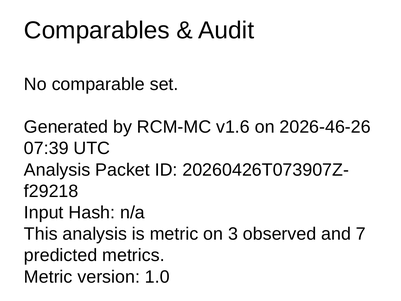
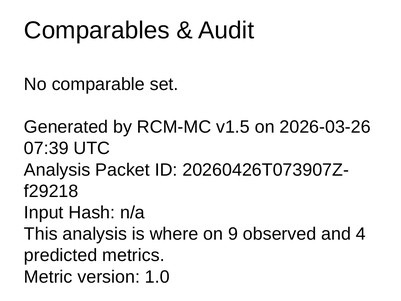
v1.6: v1.6 -> v1.5
2026-46-26: 2026-46-26 -> 2026-03-26
is metric: metric -> where
3: 3 -> 9
7: 7 -> 4
